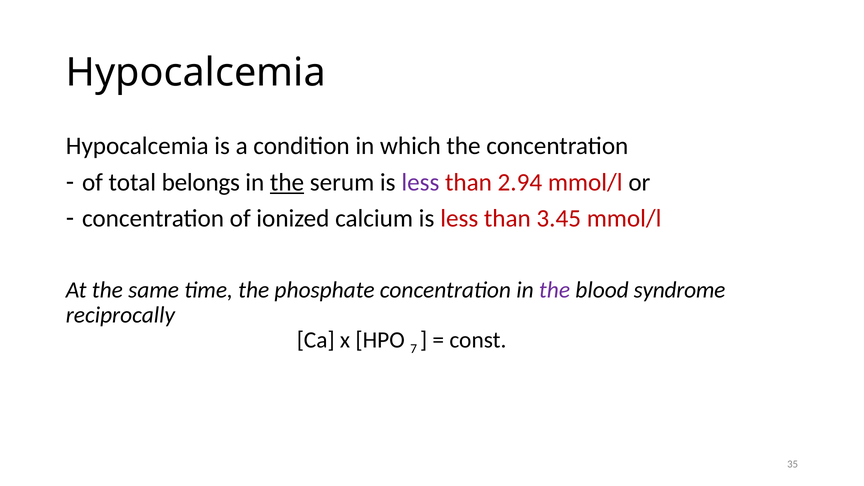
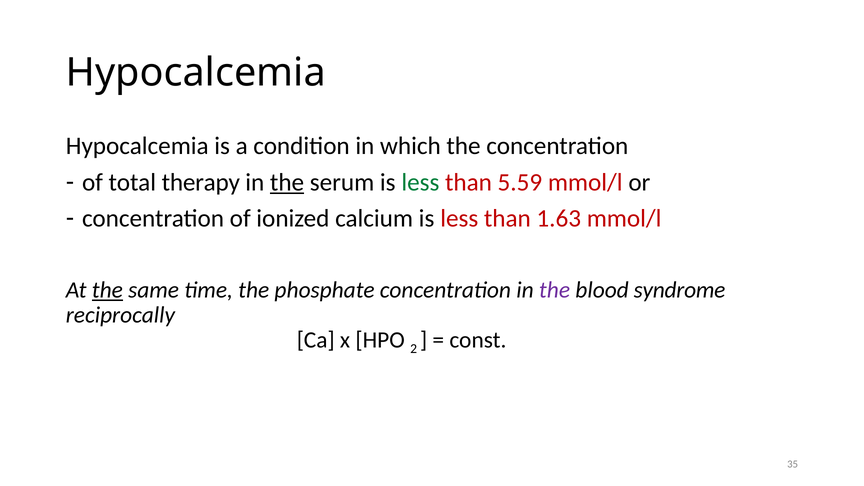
belongs: belongs -> therapy
less at (420, 182) colour: purple -> green
2.94: 2.94 -> 5.59
3.45: 3.45 -> 1.63
the at (107, 290) underline: none -> present
7: 7 -> 2
